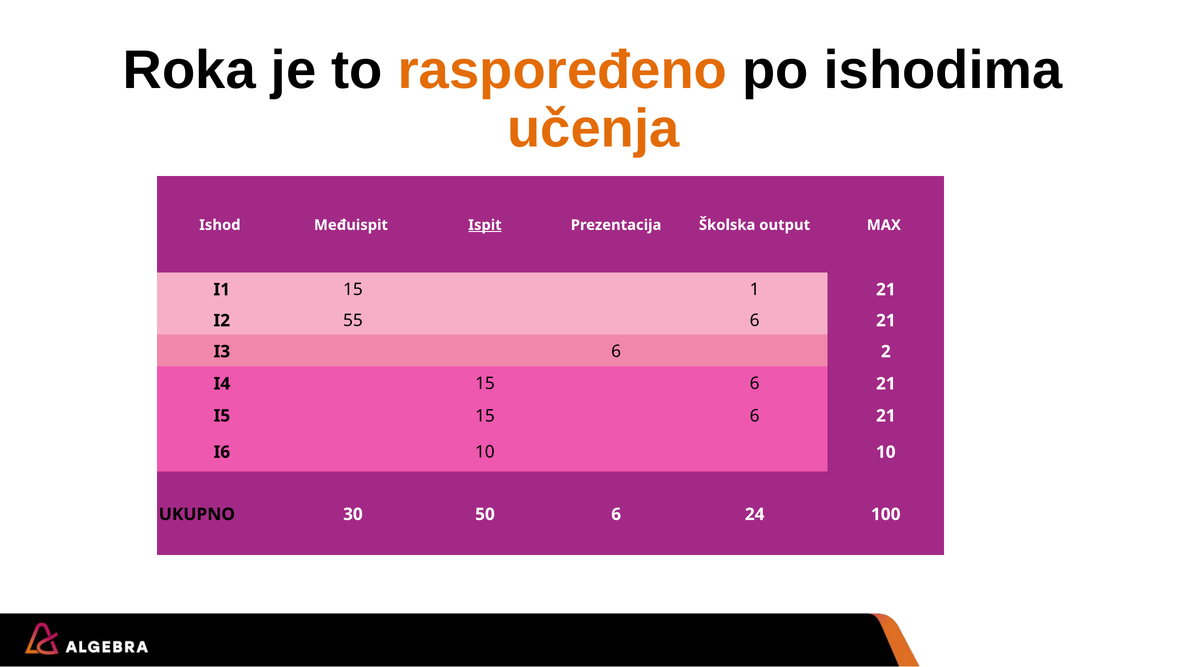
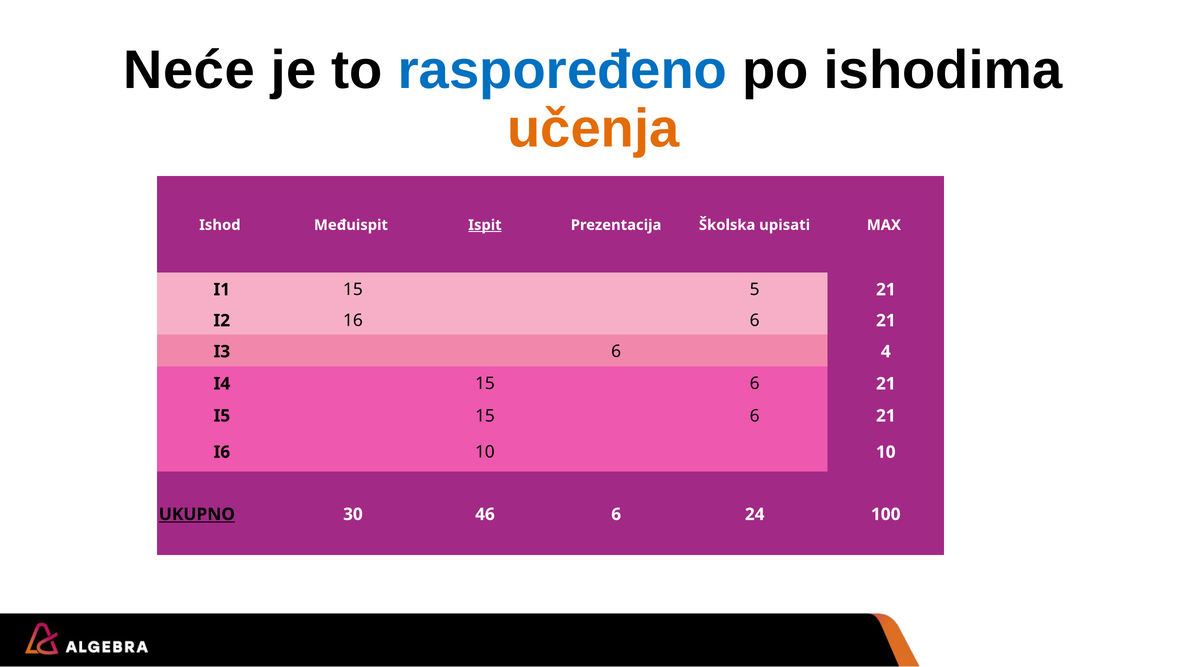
Roka: Roka -> Neće
raspoređeno colour: orange -> blue
output: output -> upisati
1: 1 -> 5
55: 55 -> 16
2: 2 -> 4
UKUPNO underline: none -> present
50: 50 -> 46
